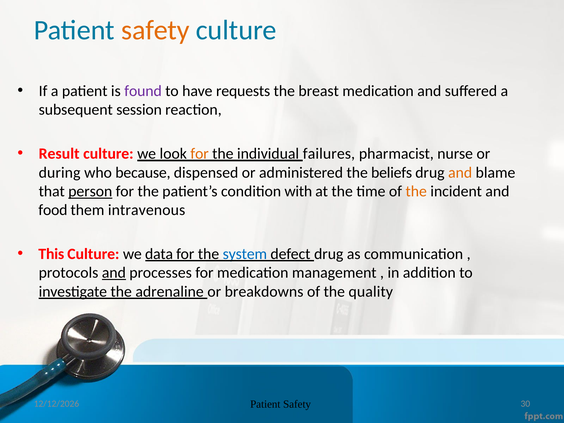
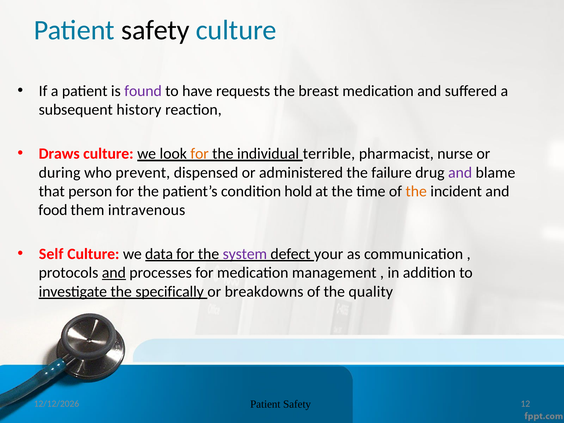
safety at (155, 30) colour: orange -> black
session: session -> history
Result: Result -> Draws
failures: failures -> terrible
because: because -> prevent
beliefs: beliefs -> failure
and at (460, 173) colour: orange -> purple
person underline: present -> none
with: with -> hold
This: This -> Self
system colour: blue -> purple
defect drug: drug -> your
adrenaline: adrenaline -> specifically
30: 30 -> 12
